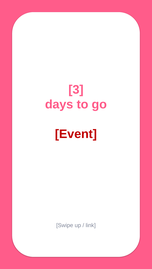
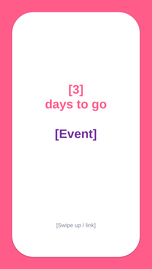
Event colour: red -> purple
